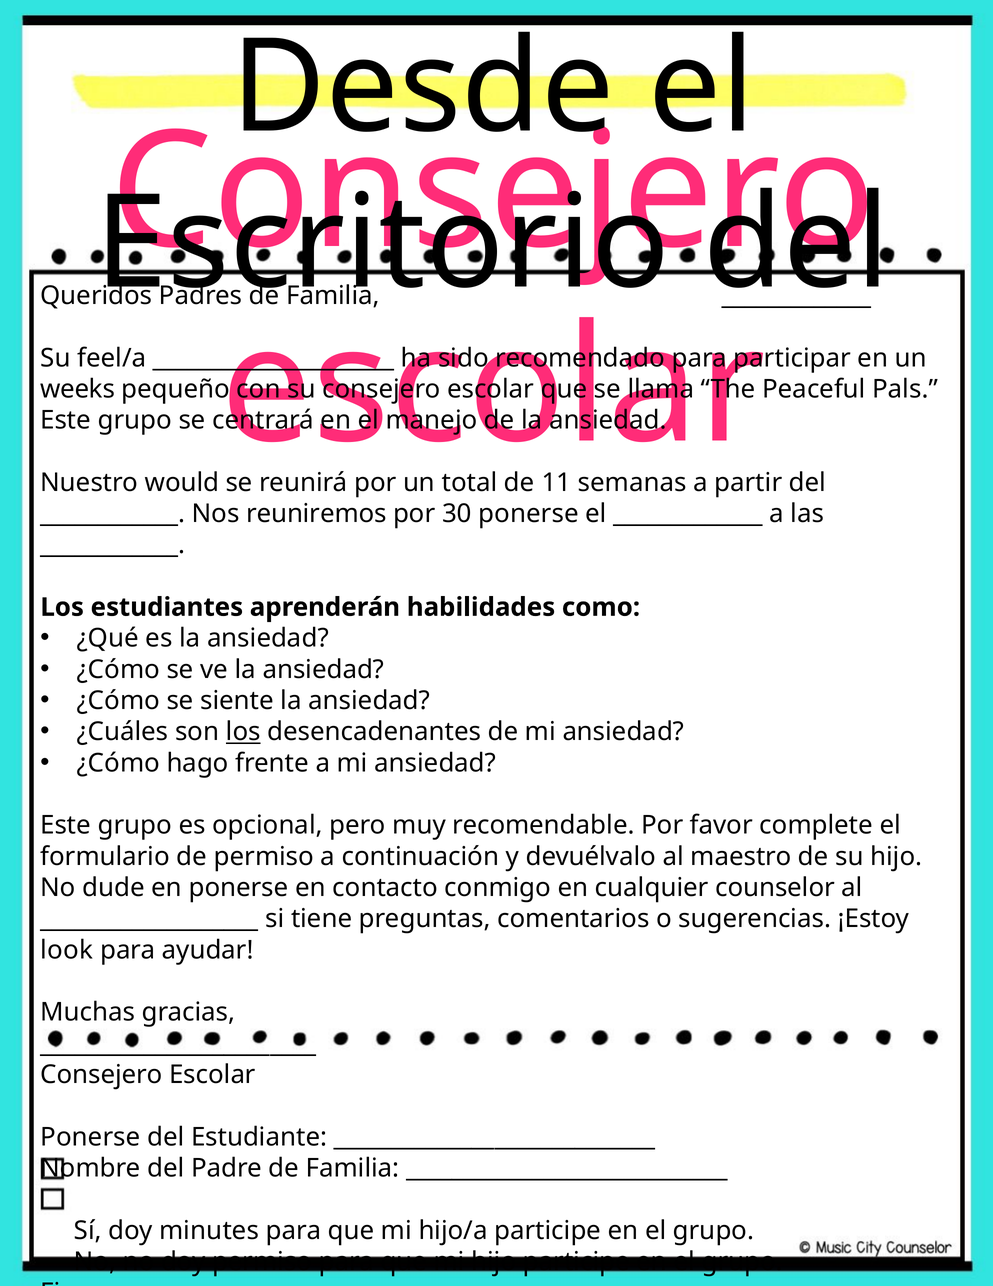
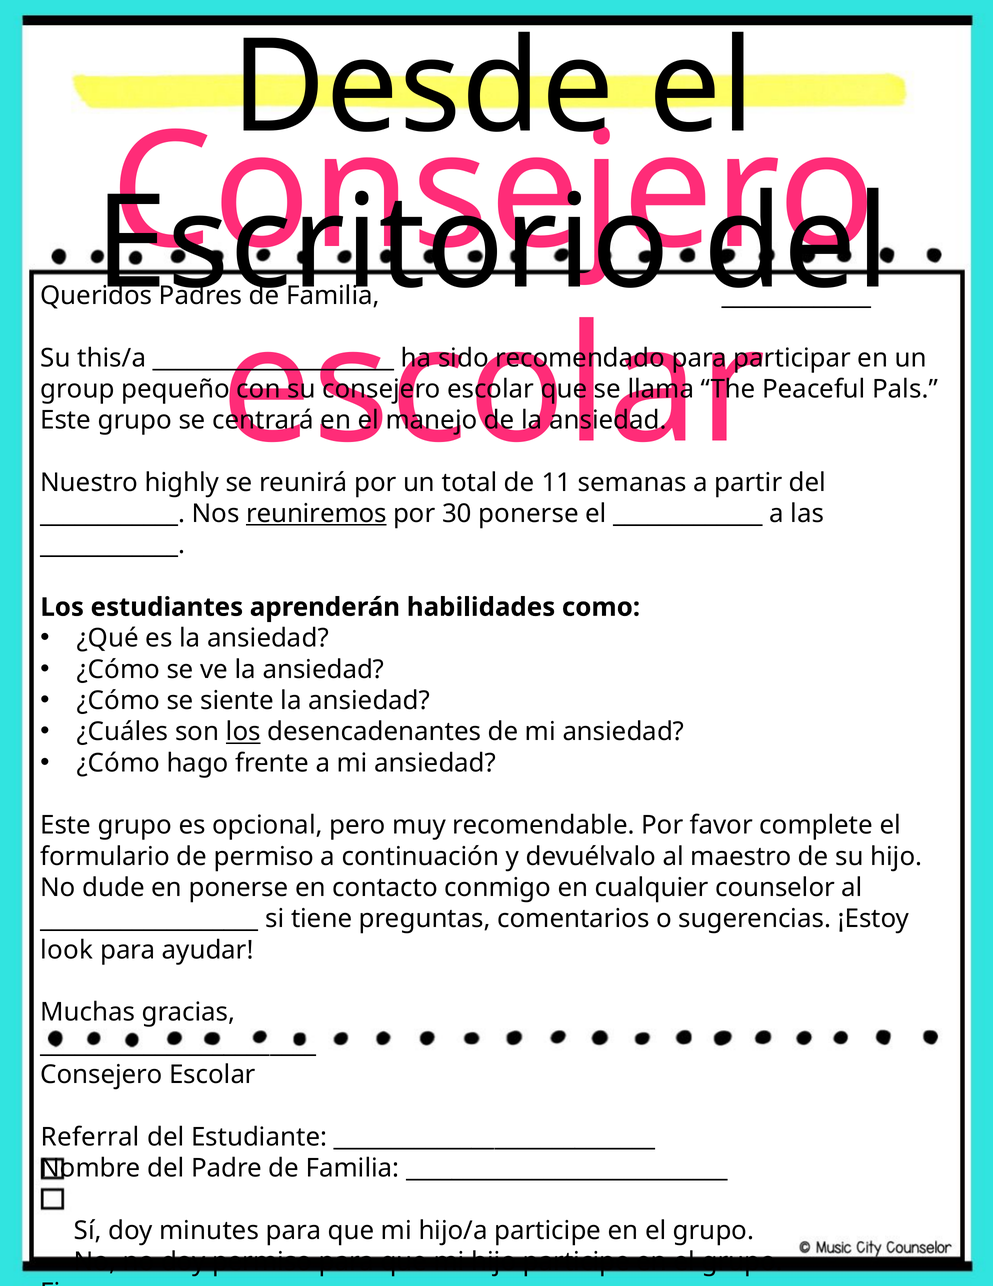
feel/a: feel/a -> this/a
weeks: weeks -> group
would: would -> highly
reuniremos underline: none -> present
Ponerse at (90, 1136): Ponerse -> Referral
